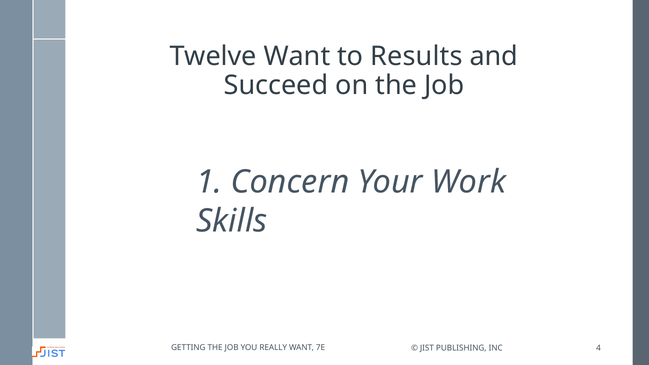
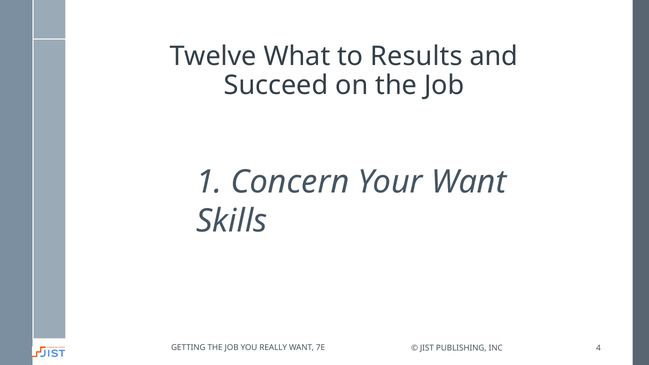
Twelve Want: Want -> What
Your Work: Work -> Want
